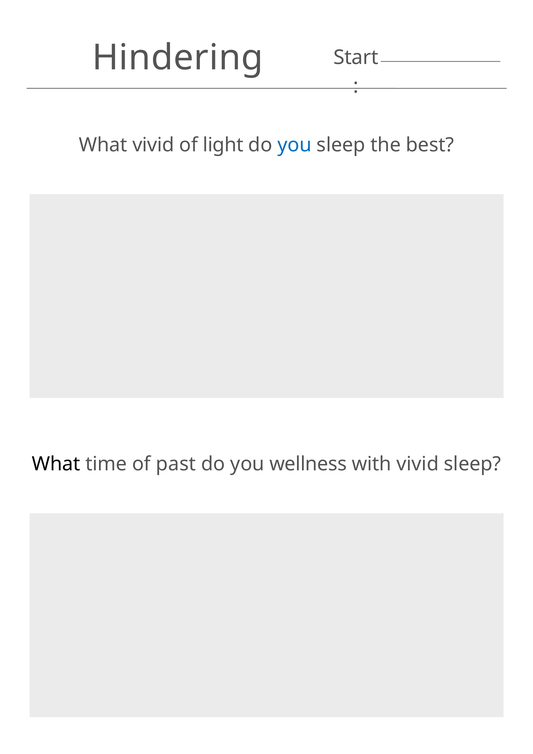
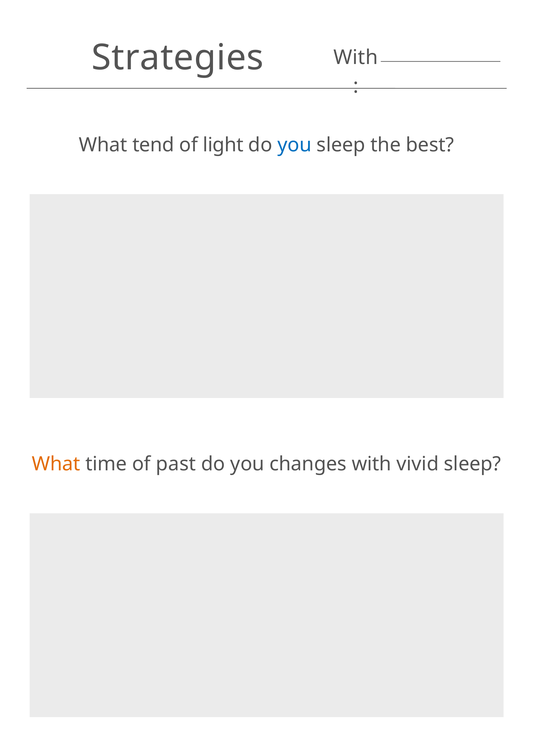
Hindering: Hindering -> Strategies
Start at (356, 58): Start -> With
What vivid: vivid -> tend
What at (56, 464) colour: black -> orange
wellness: wellness -> changes
